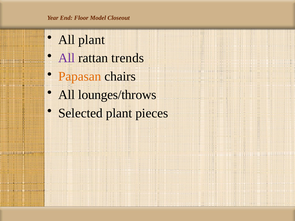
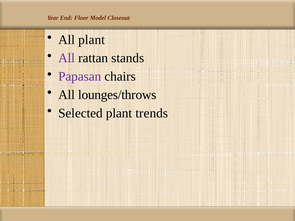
trends: trends -> stands
Papasan colour: orange -> purple
pieces: pieces -> trends
